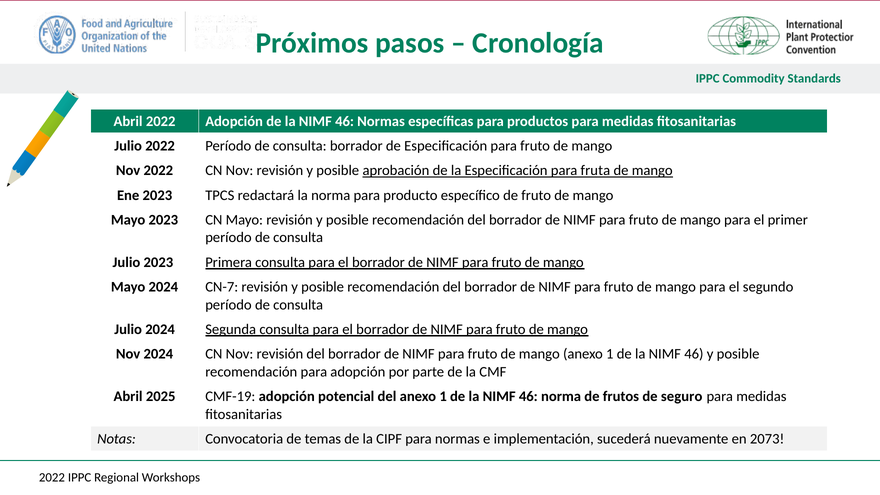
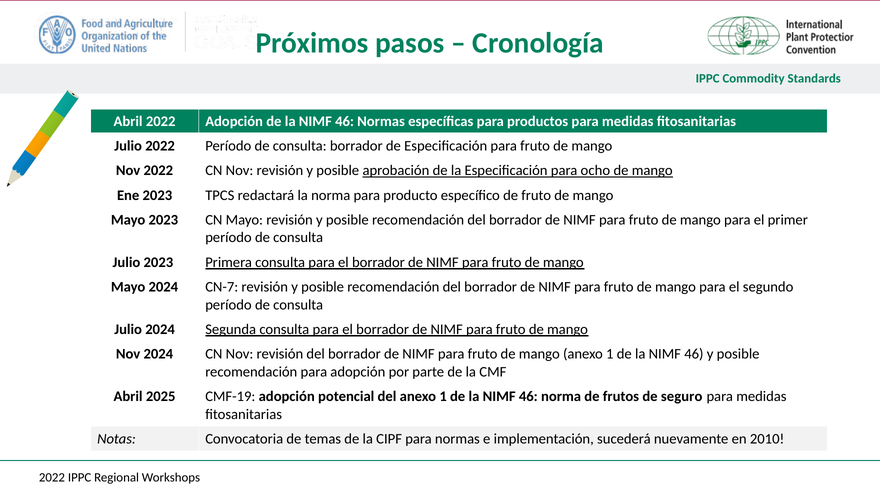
fruta: fruta -> ocho
2073: 2073 -> 2010
